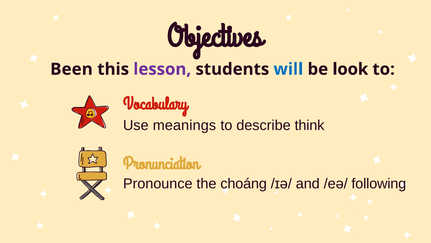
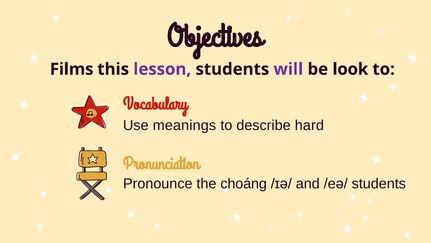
Been: Been -> Films
will colour: blue -> purple
think: think -> hard
/eə/ following: following -> students
